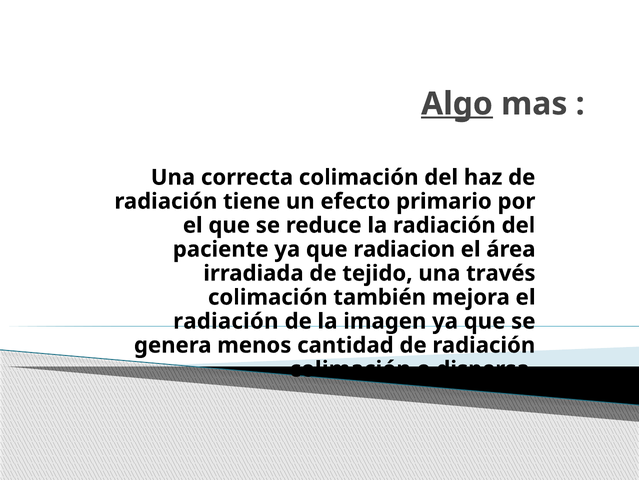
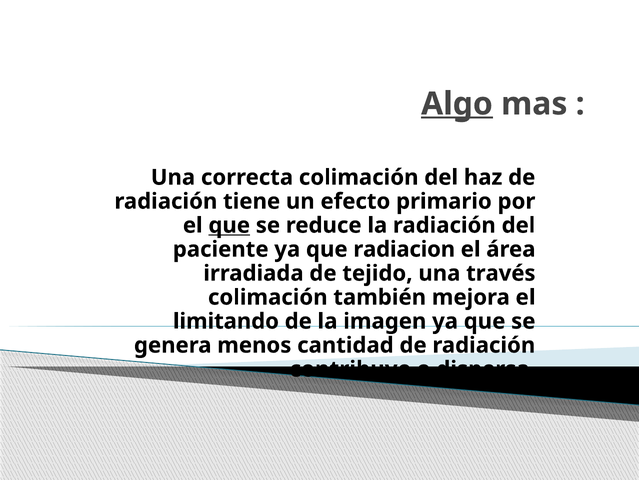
que at (229, 225) underline: none -> present
radiación at (226, 321): radiación -> limitando
colimación at (350, 369): colimación -> contribuye
